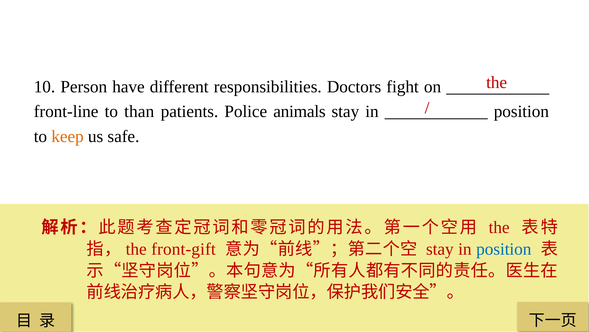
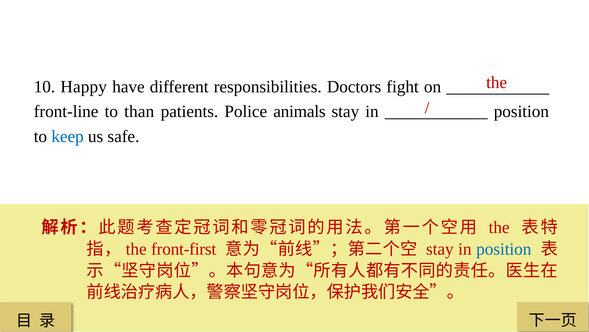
Person: Person -> Happy
keep colour: orange -> blue
front-gift: front-gift -> front-first
